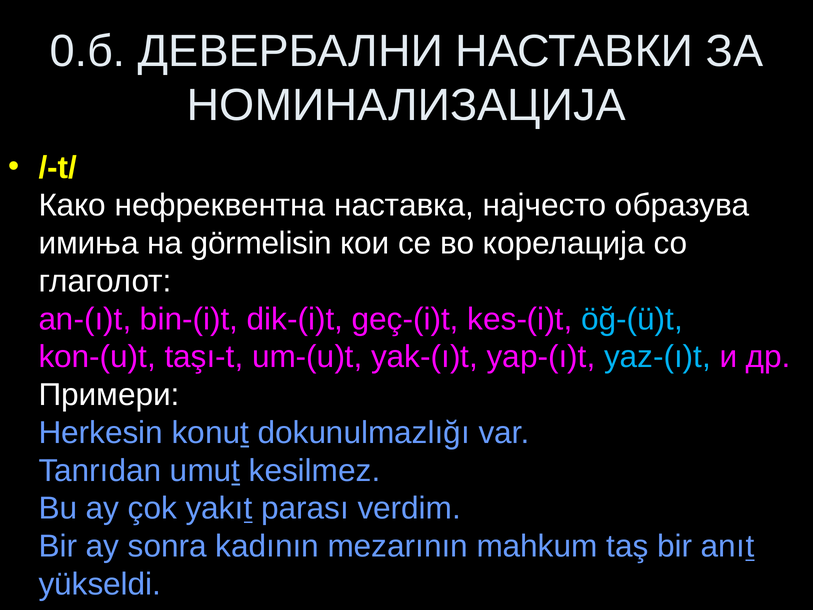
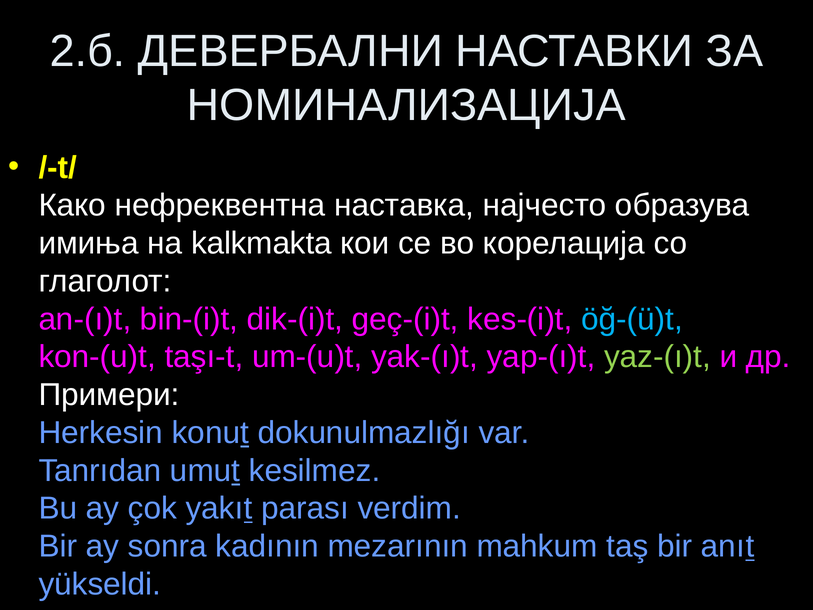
0.б: 0.б -> 2.б
görmelisin: görmelisin -> kalkmakta
yaz-(ı)t colour: light blue -> light green
